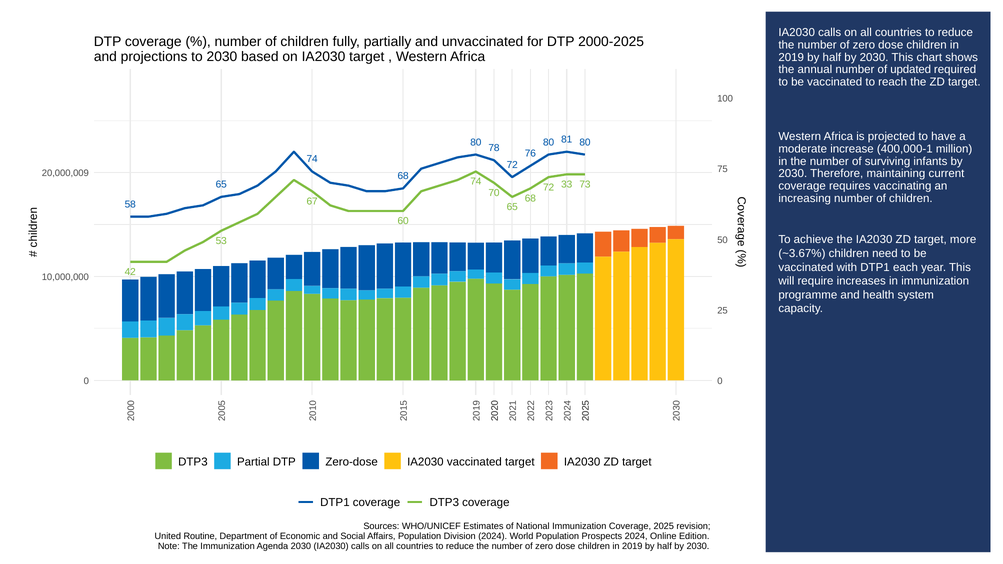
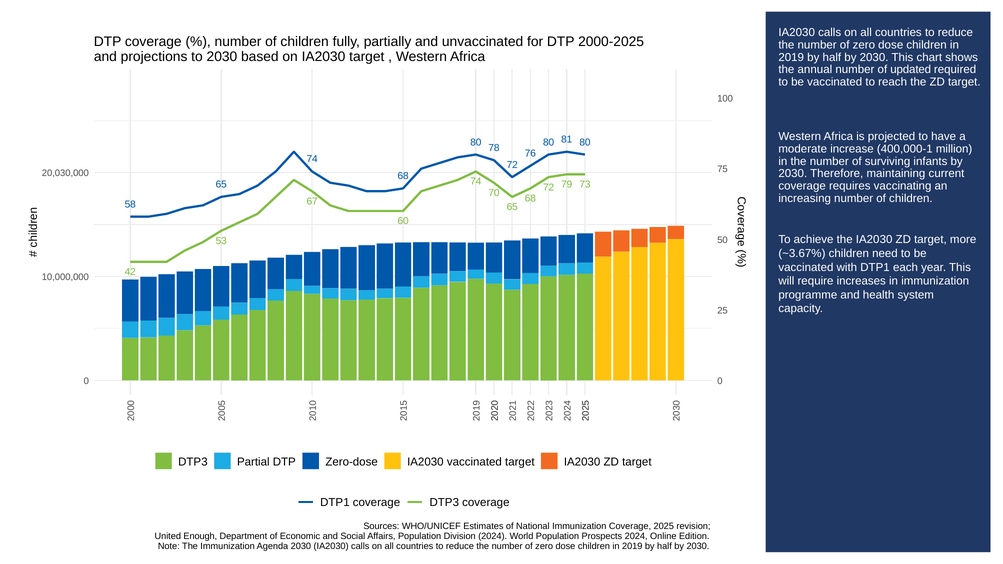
20,000,009: 20,000,009 -> 20,030,000
33: 33 -> 79
Routine: Routine -> Enough
